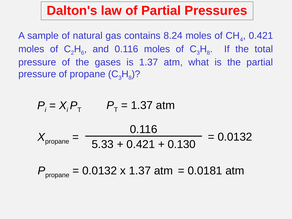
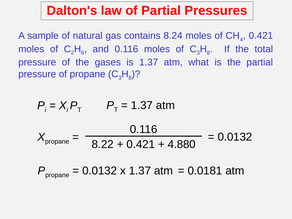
5.33: 5.33 -> 8.22
0.130: 0.130 -> 4.880
